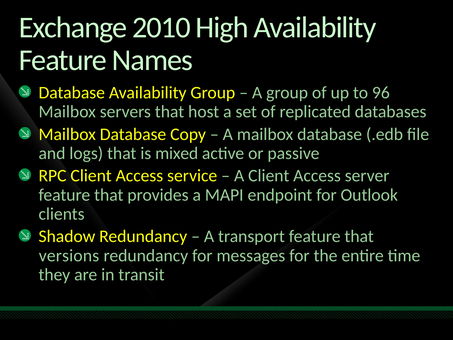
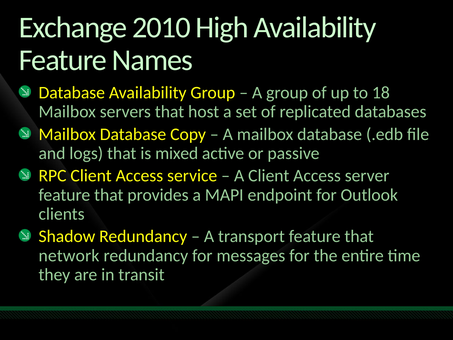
96: 96 -> 18
versions: versions -> network
